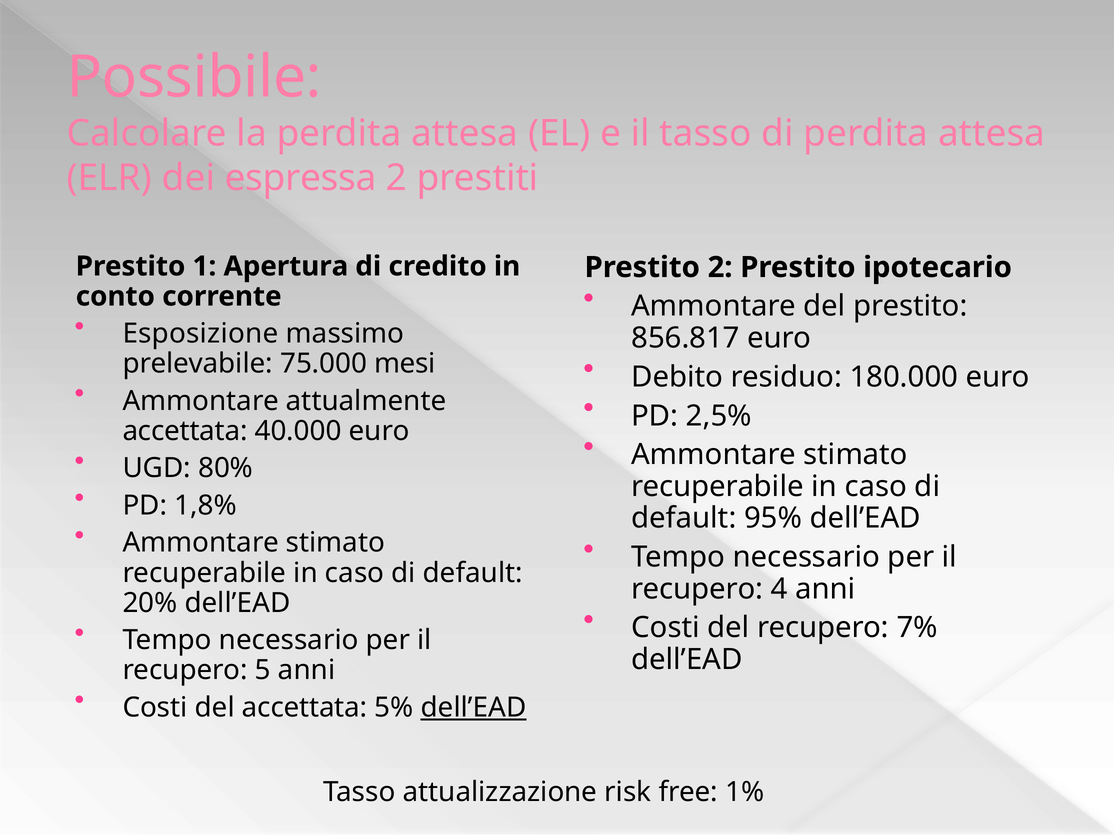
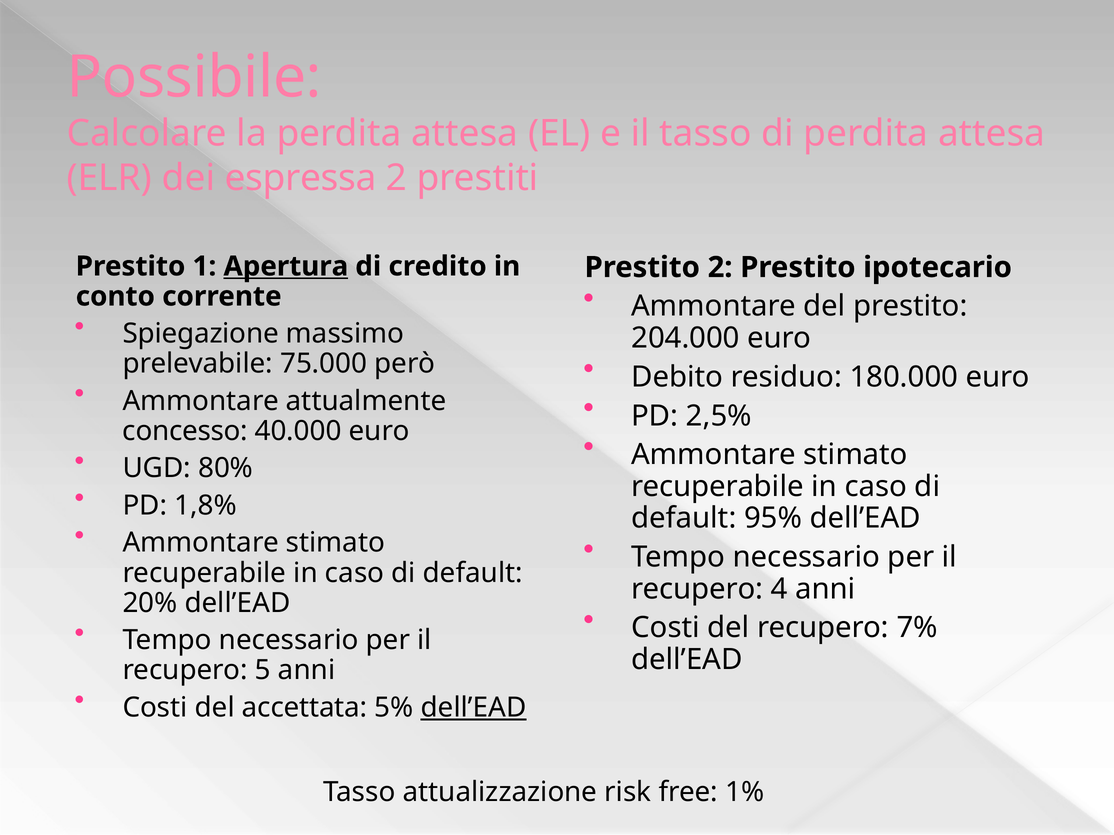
Apertura underline: none -> present
Esposizione: Esposizione -> Spiegazione
856.817: 856.817 -> 204.000
mesi: mesi -> però
accettata at (185, 431): accettata -> concesso
